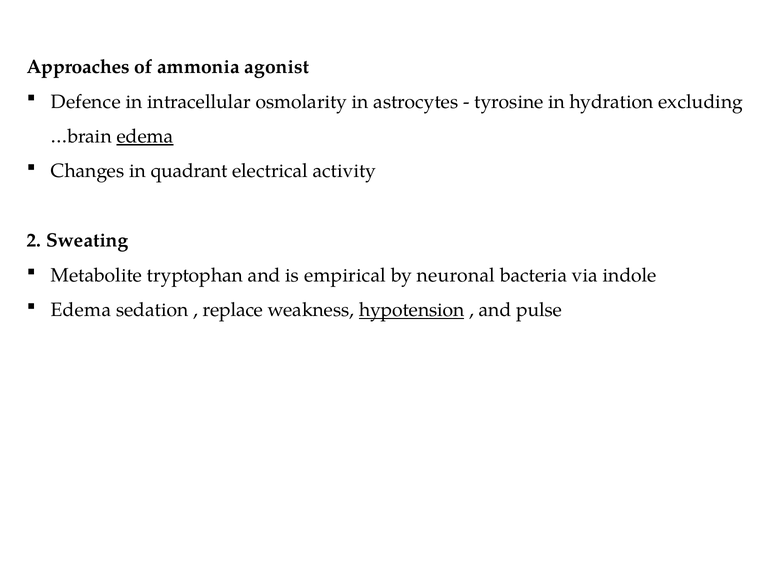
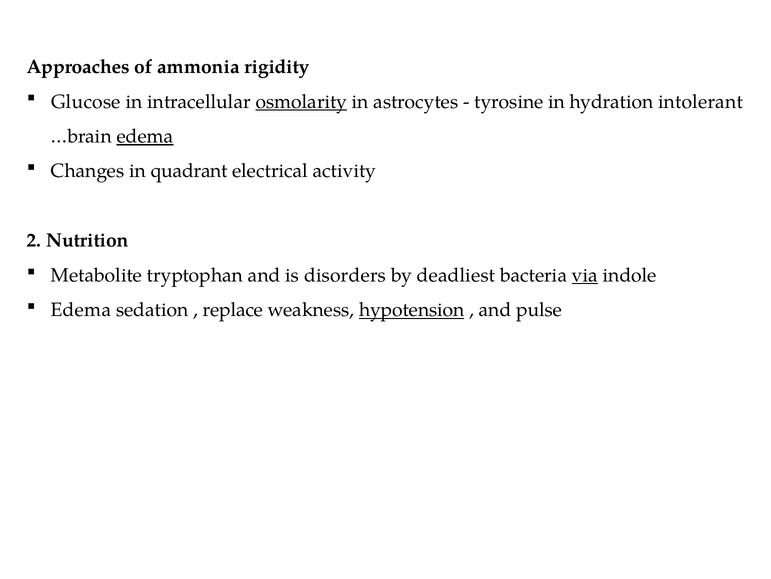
agonist: agonist -> rigidity
Defence: Defence -> Glucose
osmolarity underline: none -> present
excluding: excluding -> intolerant
Sweating: Sweating -> Nutrition
empirical: empirical -> disorders
neuronal: neuronal -> deadliest
via underline: none -> present
